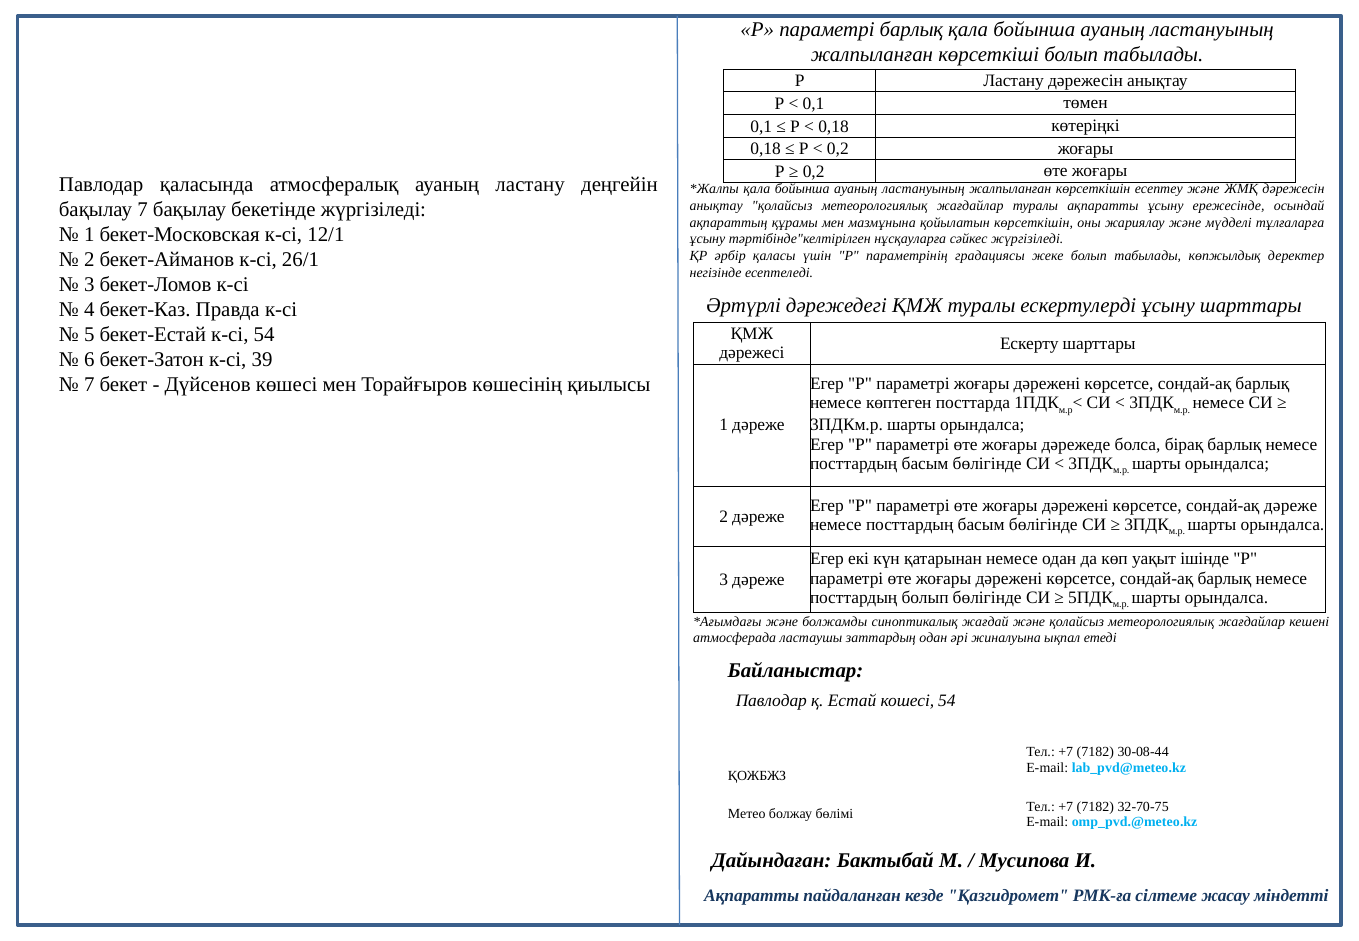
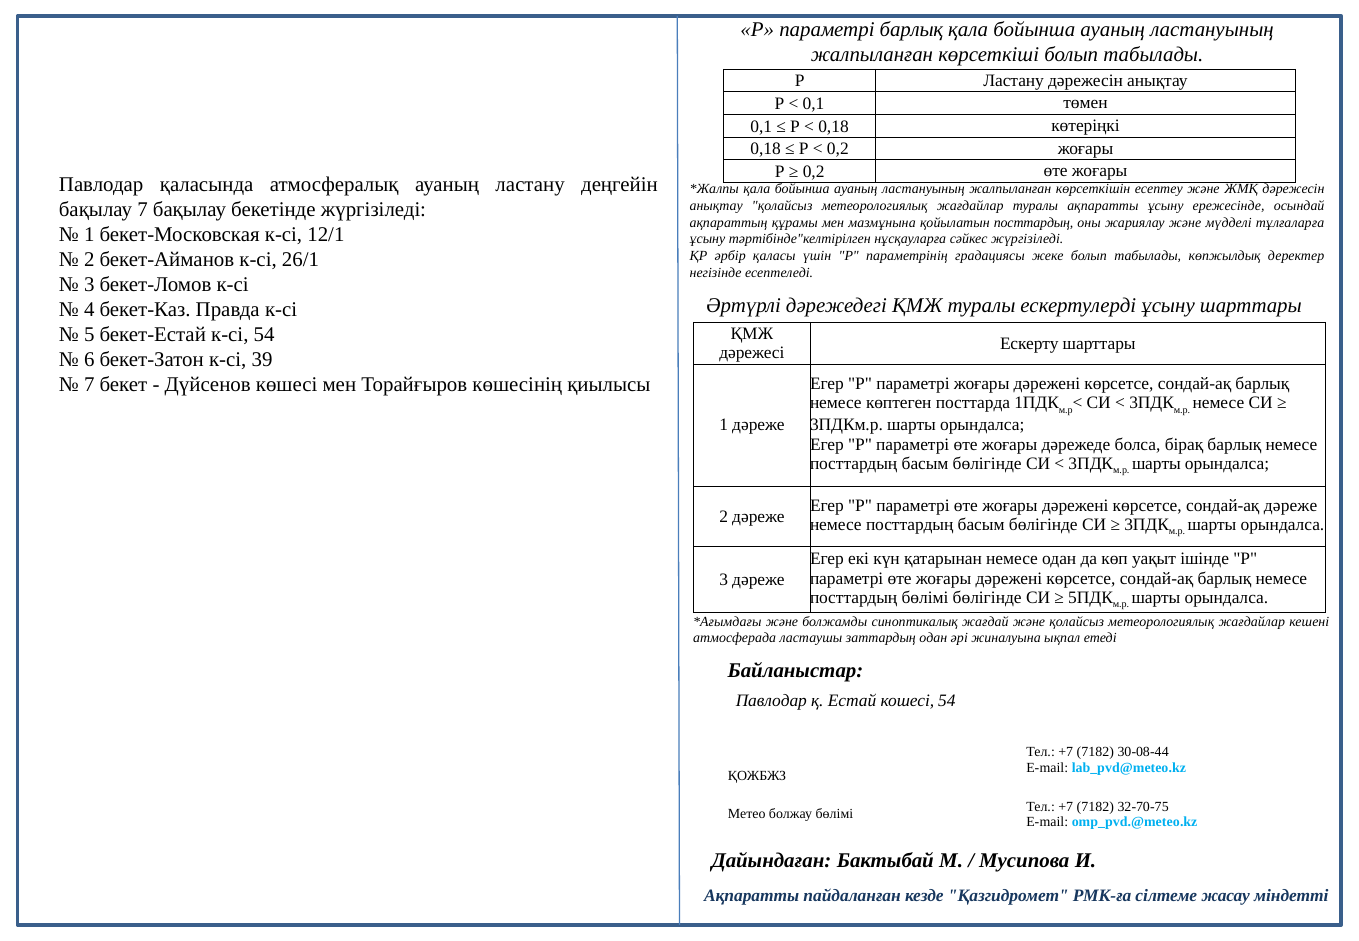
қойылатын көрсеткішін: көрсеткішін -> посттардың
посттардың болып: болып -> бөлімі
